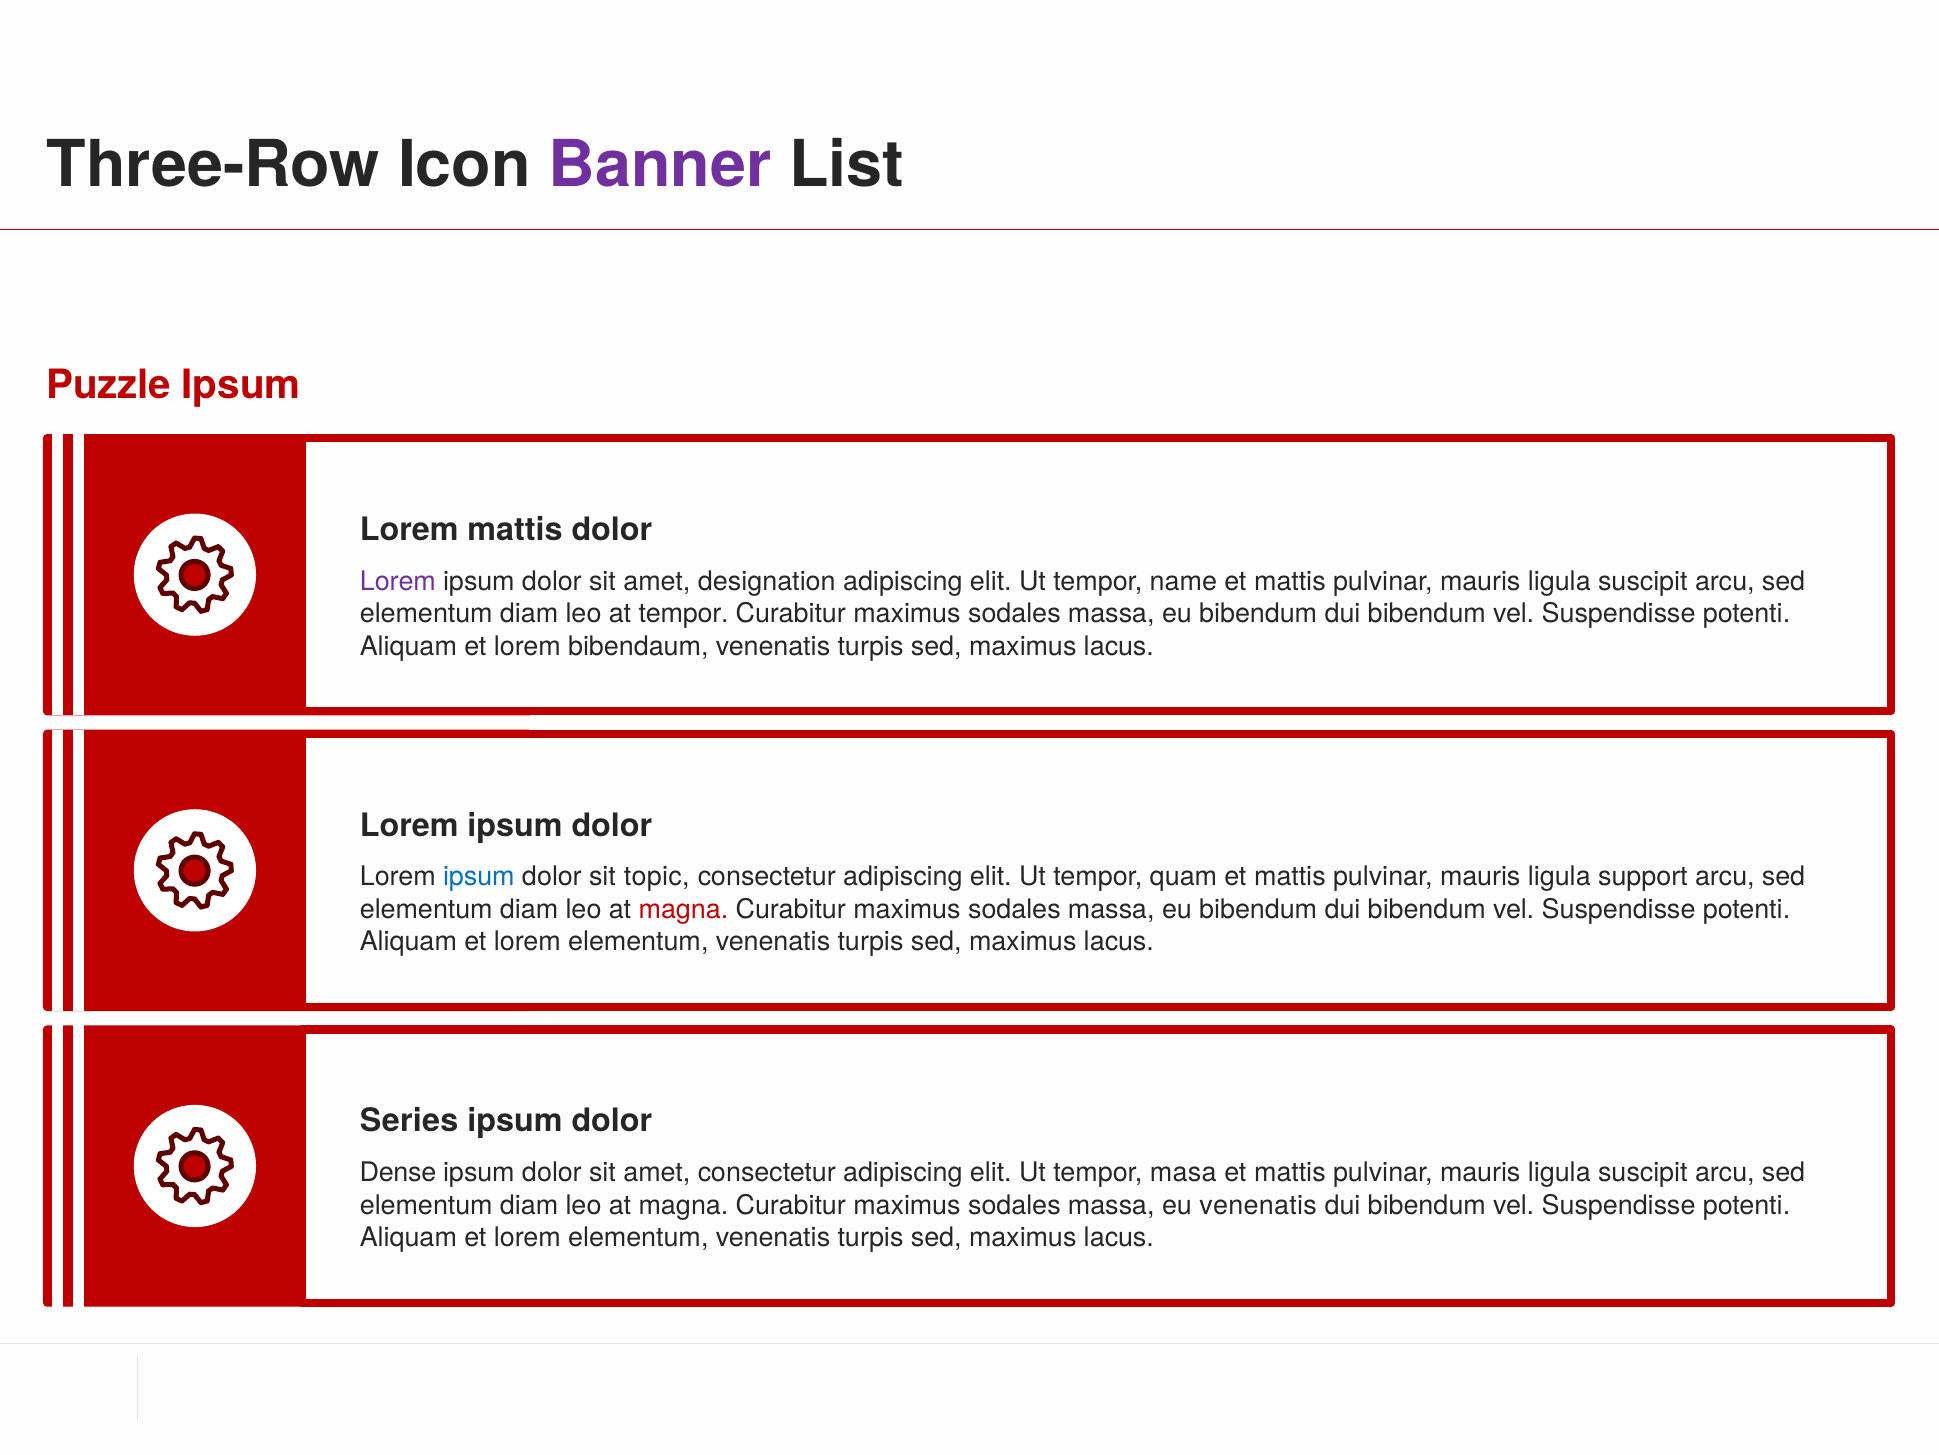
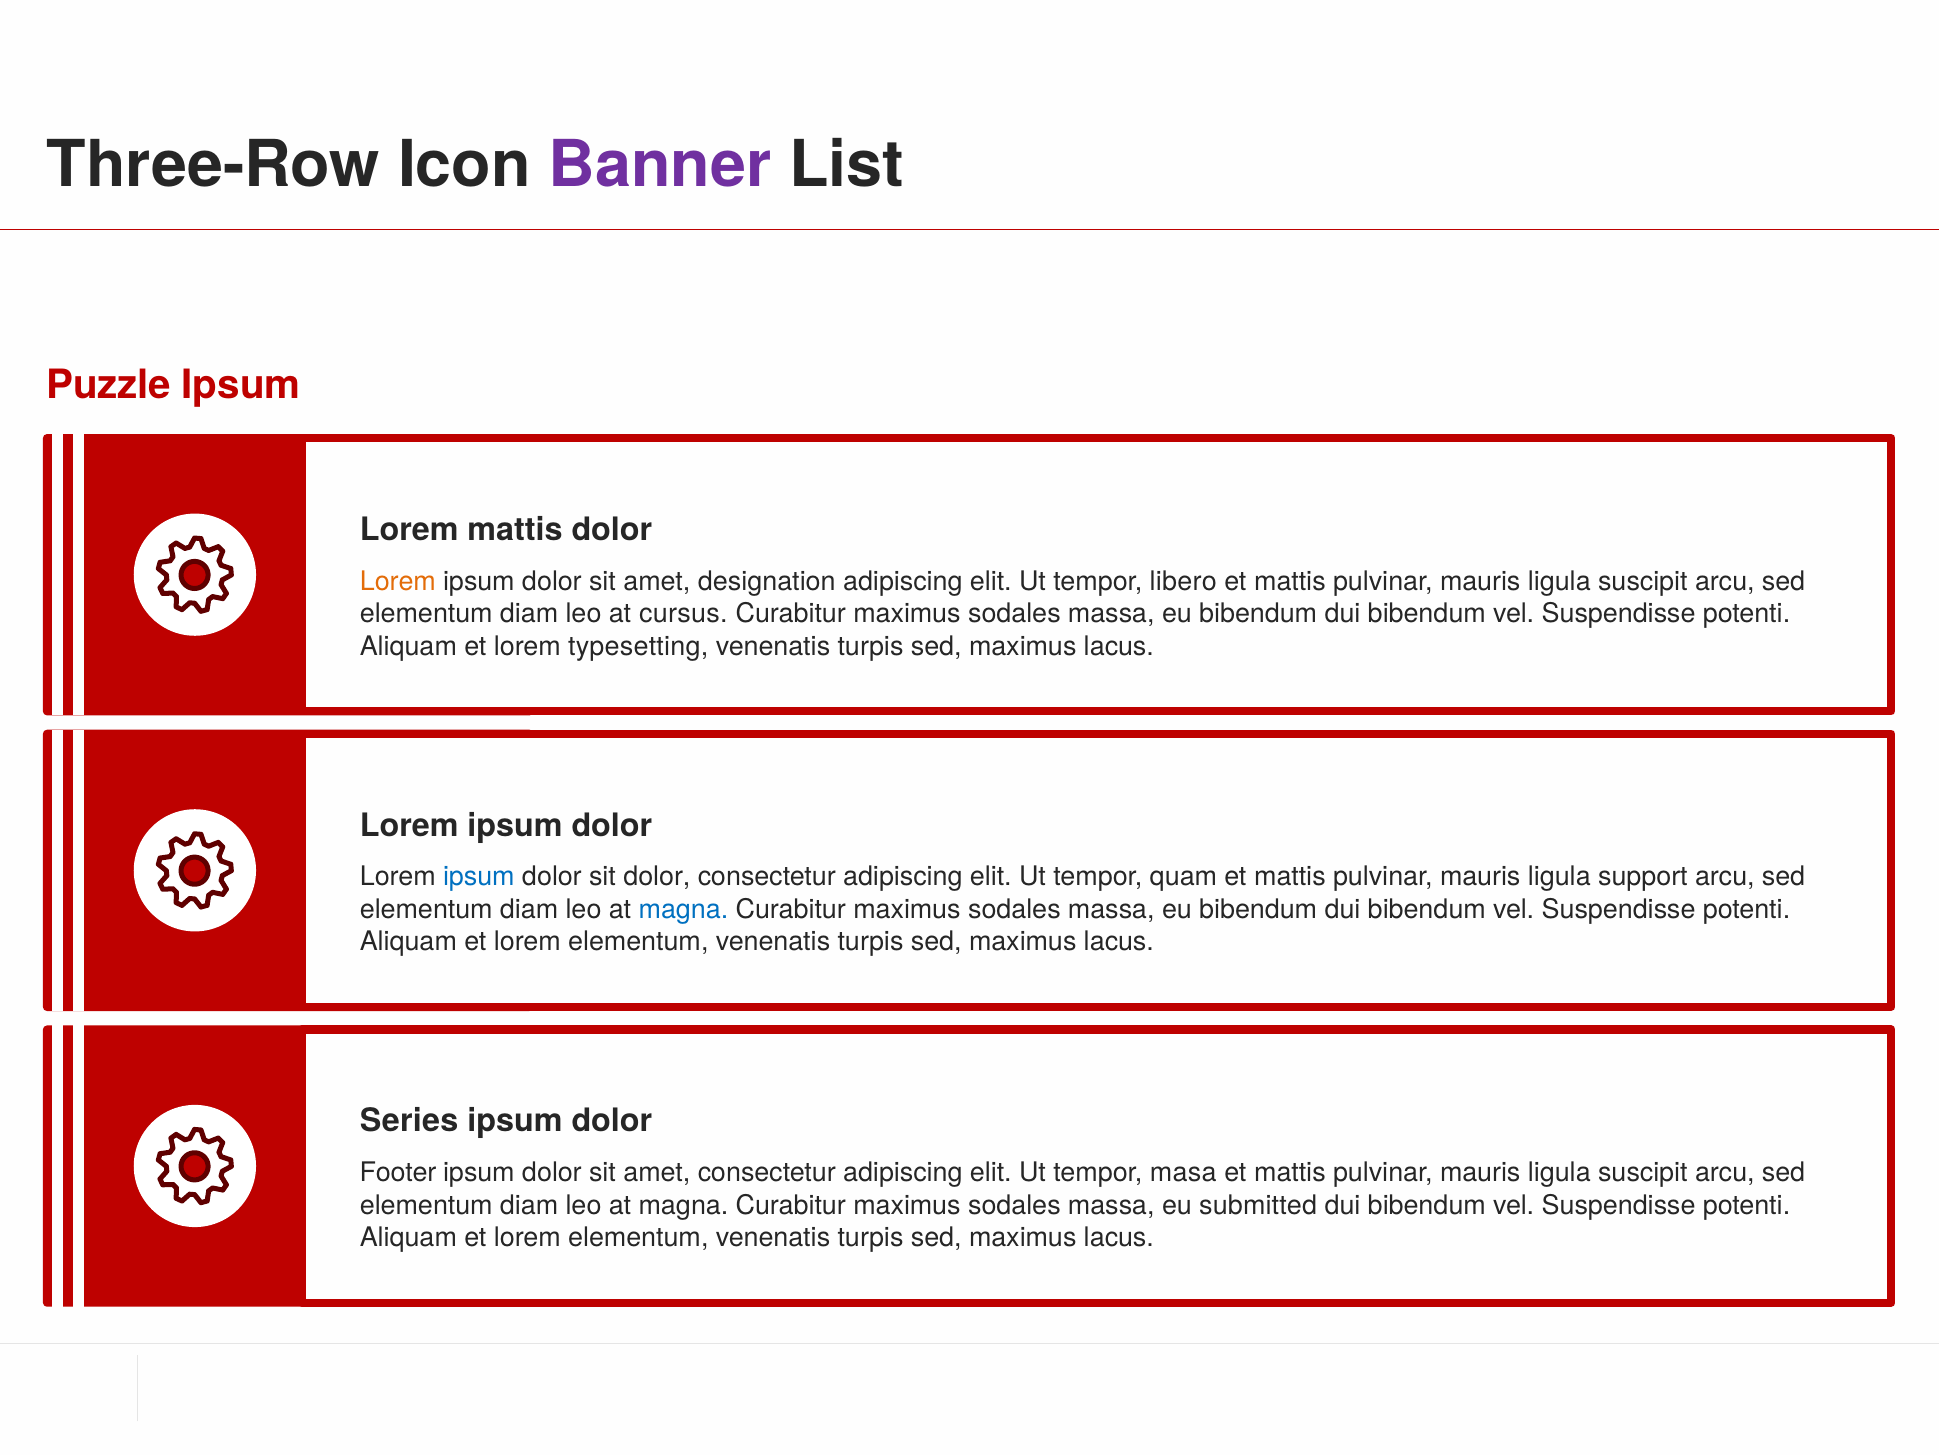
Lorem at (398, 581) colour: purple -> orange
name: name -> libero
at tempor: tempor -> cursus
bibendaum: bibendaum -> typesetting
sit topic: topic -> dolor
magna at (683, 909) colour: red -> blue
Dense: Dense -> Footer
eu venenatis: venenatis -> submitted
